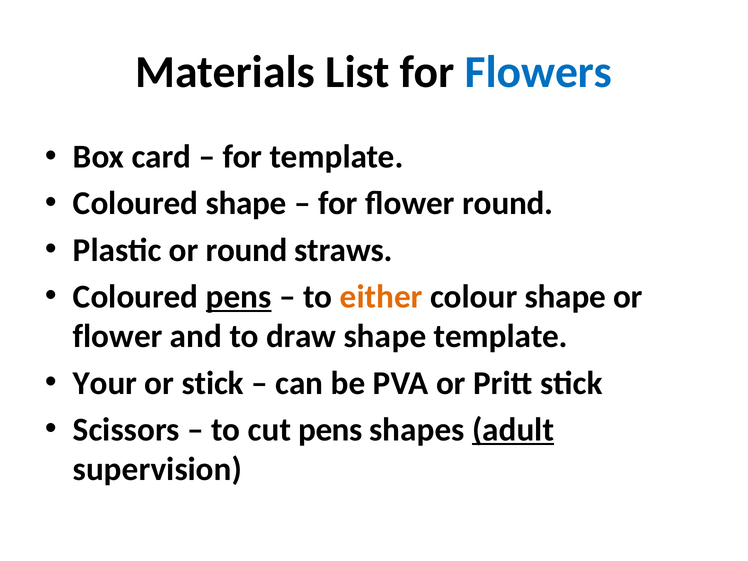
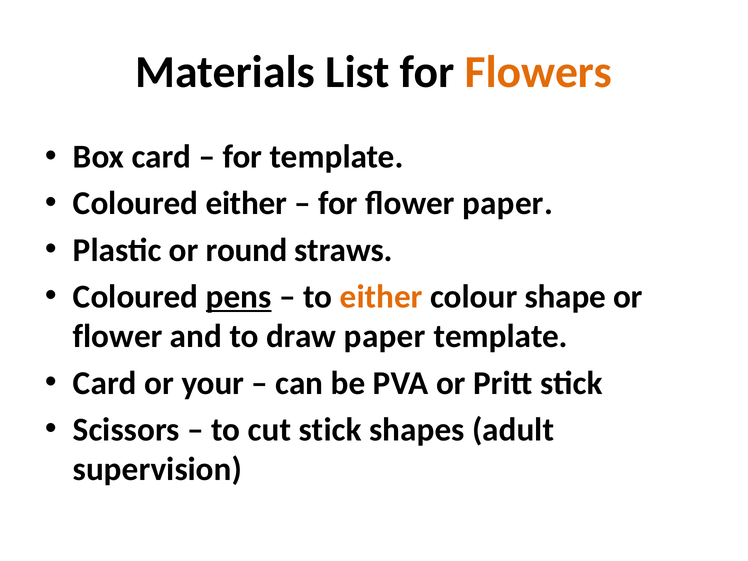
Flowers colour: blue -> orange
Coloured shape: shape -> either
flower round: round -> paper
draw shape: shape -> paper
Your at (105, 383): Your -> Card
or stick: stick -> your
cut pens: pens -> stick
adult underline: present -> none
